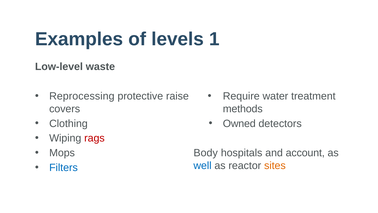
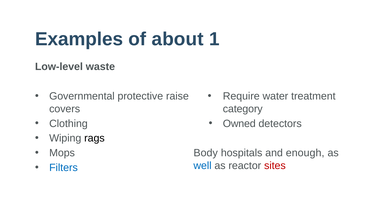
levels: levels -> about
Reprocessing: Reprocessing -> Governmental
methods: methods -> category
rags colour: red -> black
account: account -> enough
sites colour: orange -> red
